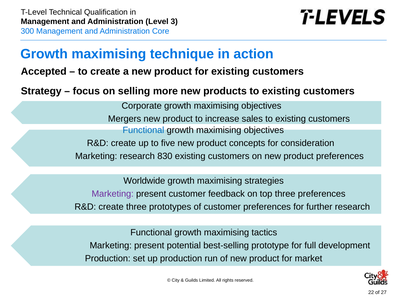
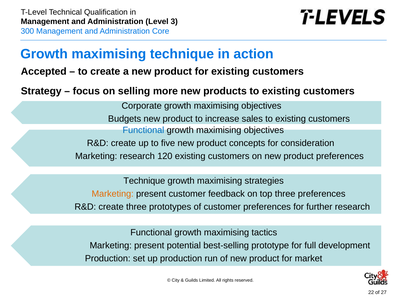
Mergers: Mergers -> Budgets
830: 830 -> 120
Worldwide at (144, 181): Worldwide -> Technique
Marketing at (113, 193) colour: purple -> orange
